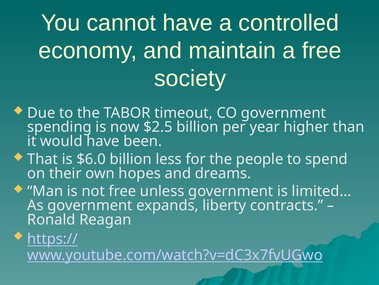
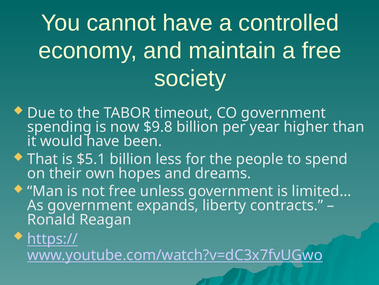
$2.5: $2.5 -> $9.8
$6.0: $6.0 -> $5.1
